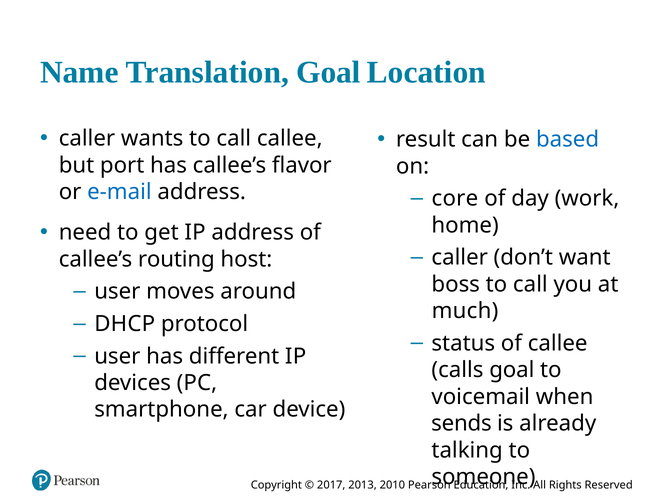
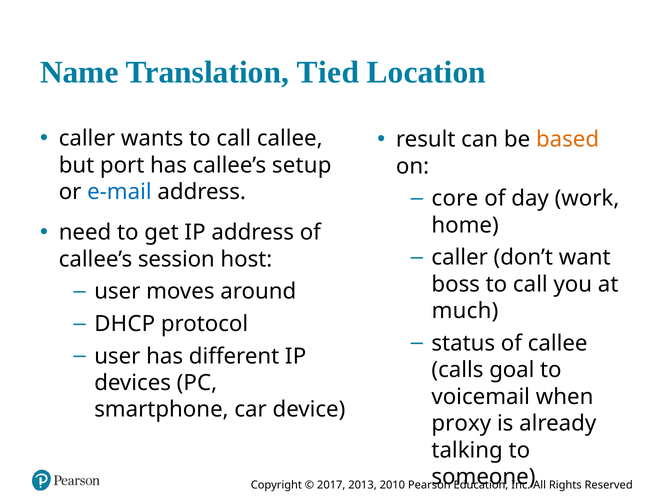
Translation Goal: Goal -> Tied
based colour: blue -> orange
flavor: flavor -> setup
routing: routing -> session
sends: sends -> proxy
